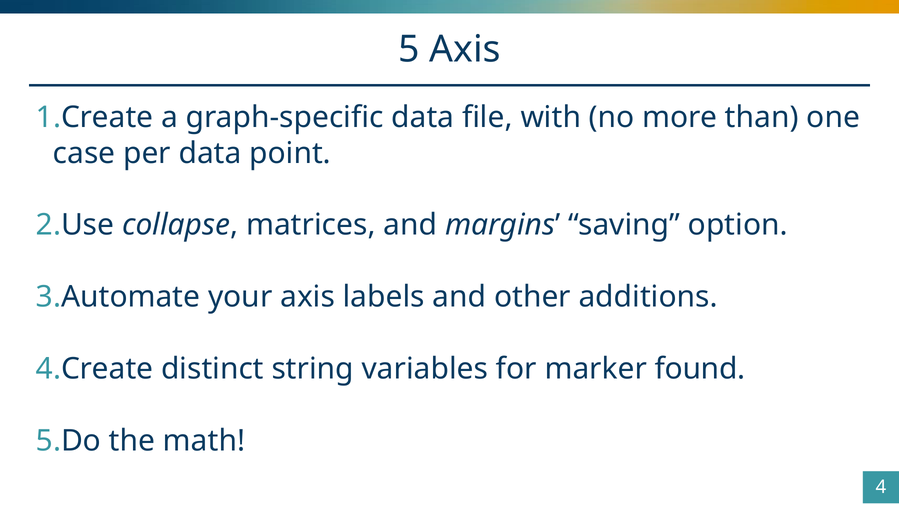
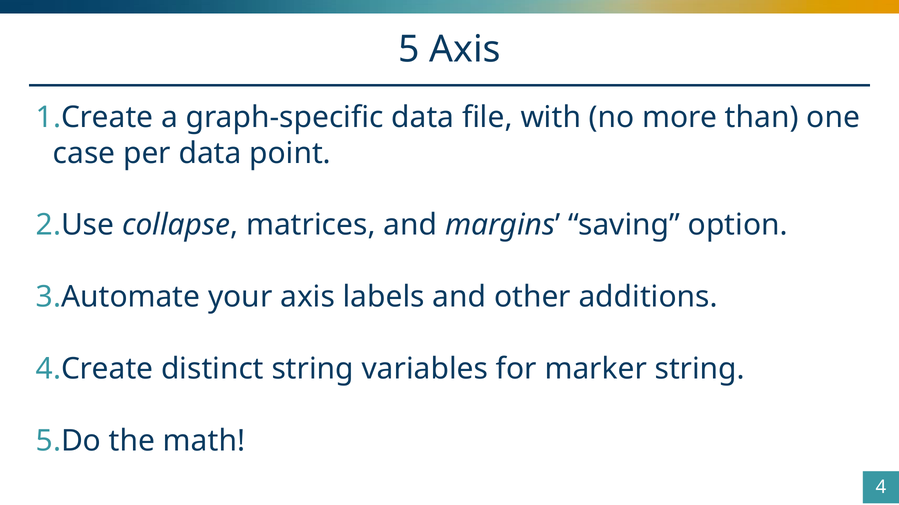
marker found: found -> string
